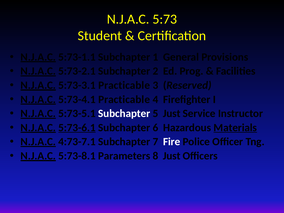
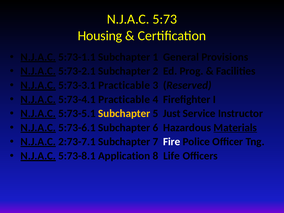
Student: Student -> Housing
Subchapter at (124, 113) colour: white -> yellow
5:73-6.1 underline: present -> none
4:73-7.1: 4:73-7.1 -> 2:73-7.1
Parameters: Parameters -> Application
8 Just: Just -> Life
